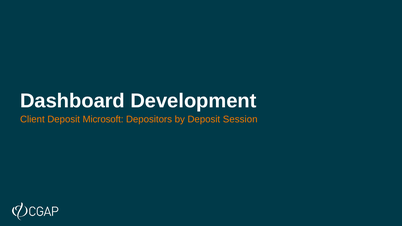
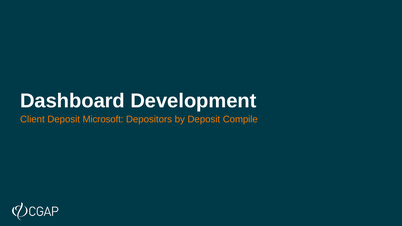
Session: Session -> Compile
